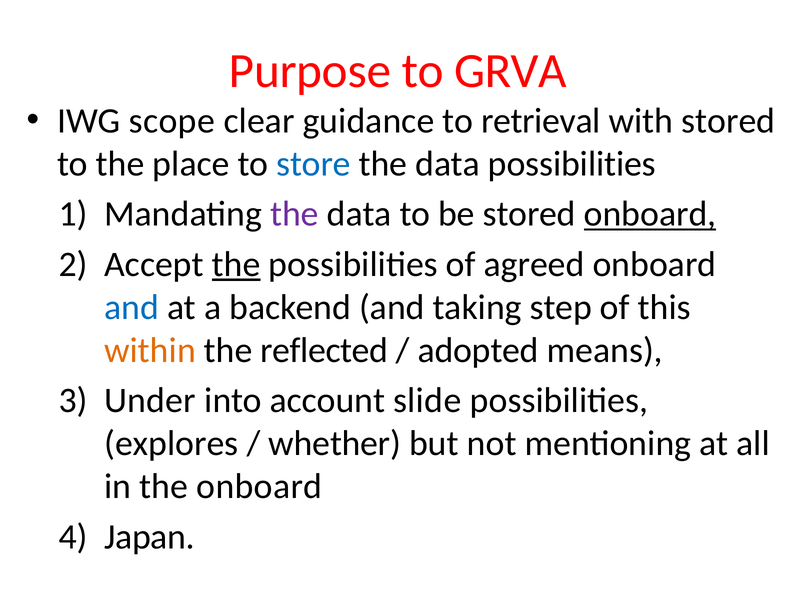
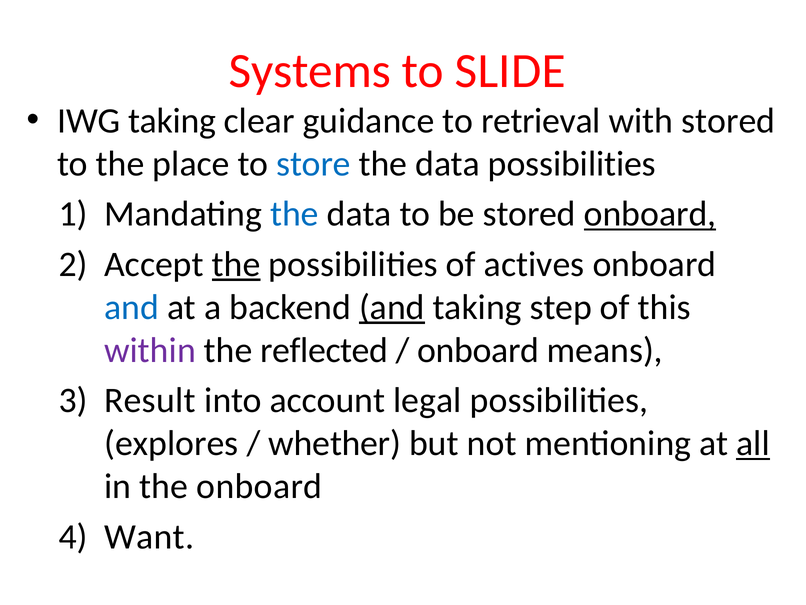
Purpose: Purpose -> Systems
GRVA: GRVA -> SLIDE
IWG scope: scope -> taking
the at (295, 214) colour: purple -> blue
agreed: agreed -> actives
and at (392, 307) underline: none -> present
within colour: orange -> purple
adopted at (478, 350): adopted -> onboard
Under: Under -> Result
slide: slide -> legal
all underline: none -> present
Japan: Japan -> Want
